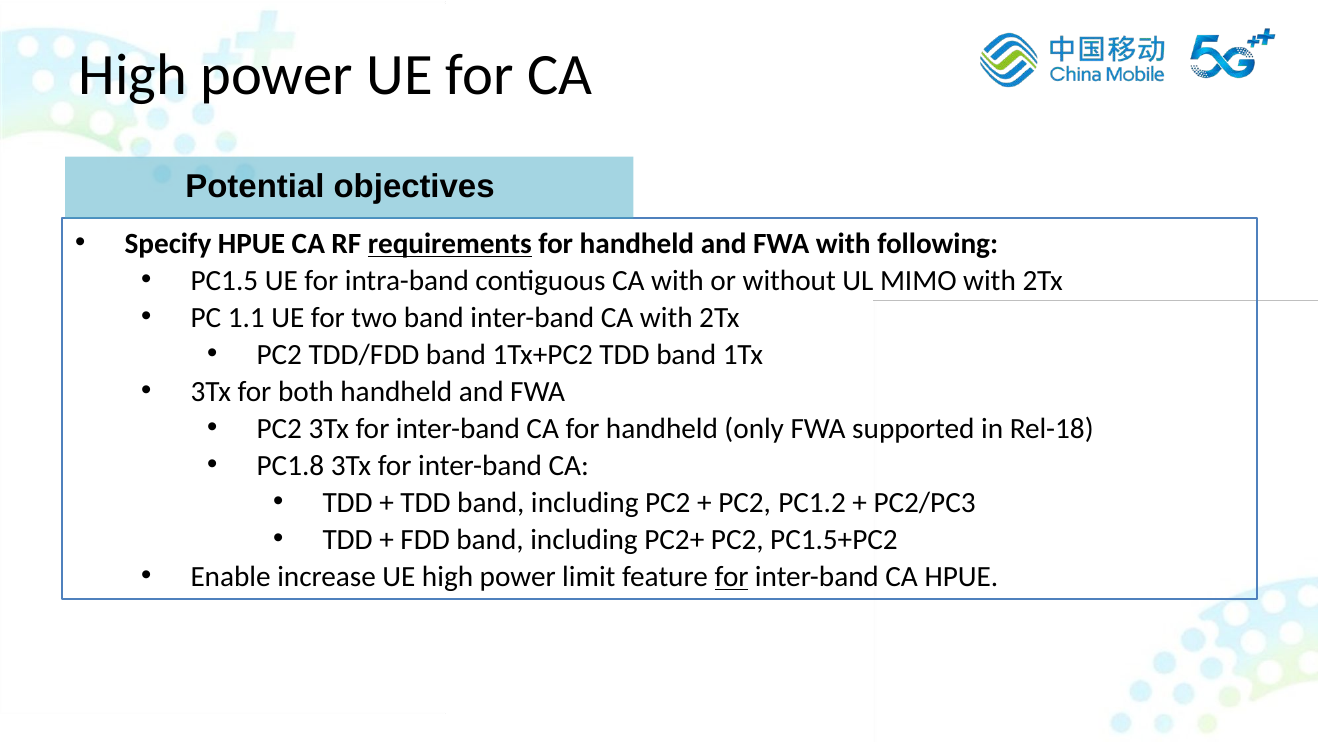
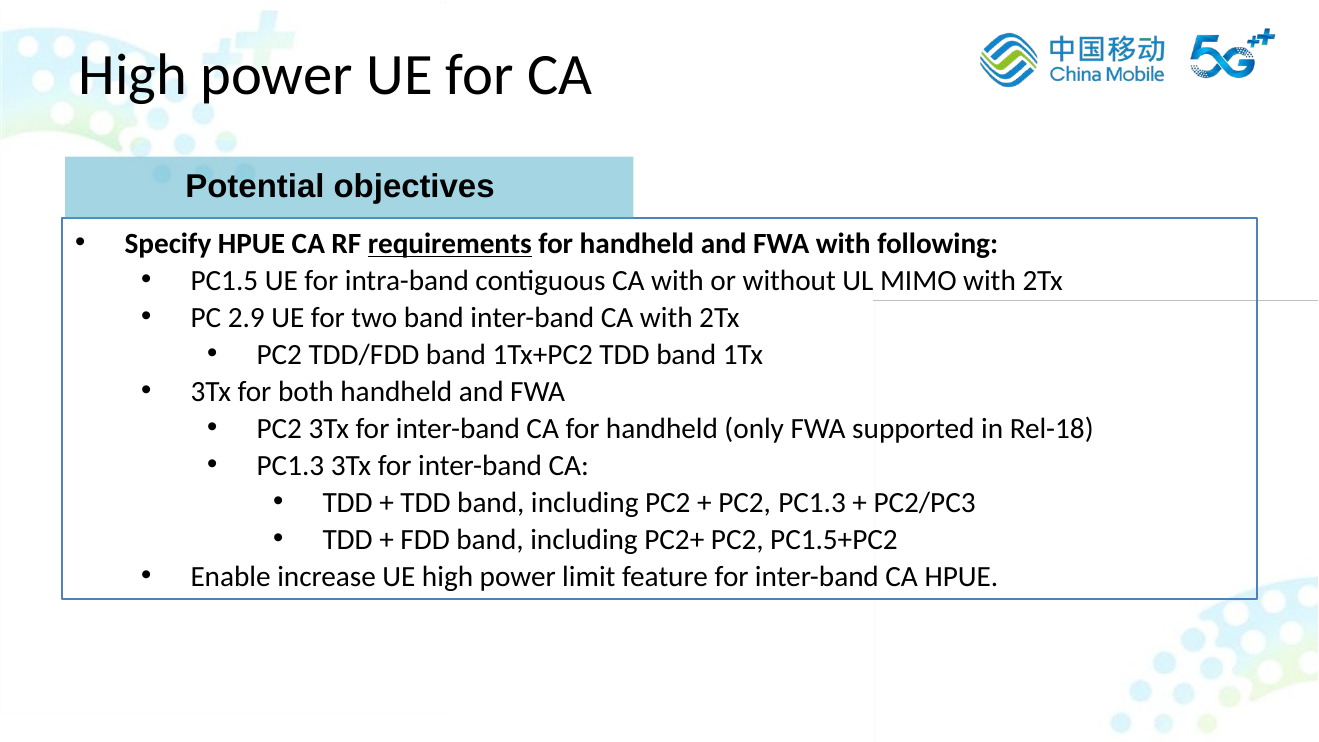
1.1: 1.1 -> 2.9
PC1.8 at (290, 466): PC1.8 -> PC1.3
PC2 PC1.2: PC1.2 -> PC1.3
for at (732, 577) underline: present -> none
